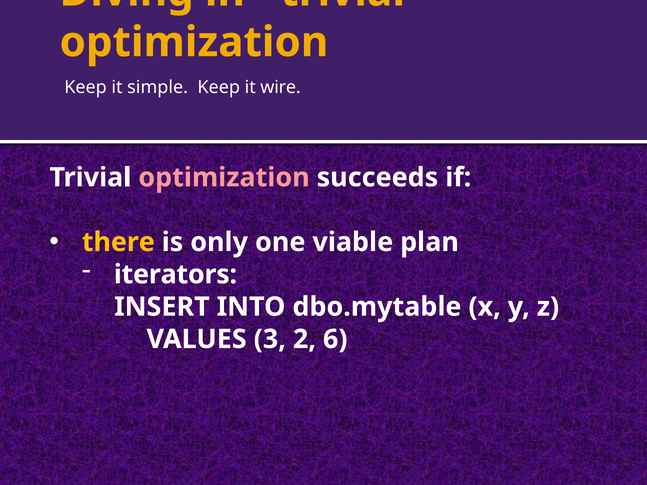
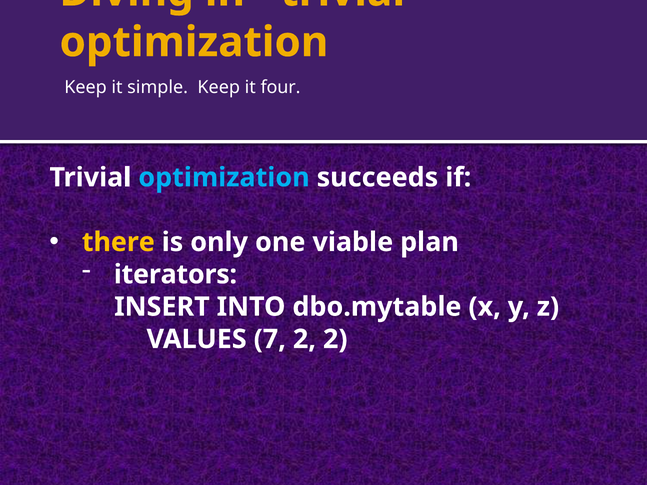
wire: wire -> four
optimization at (224, 178) colour: pink -> light blue
3: 3 -> 7
2 6: 6 -> 2
